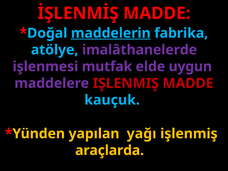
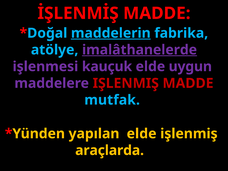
imalâthanelerde underline: none -> present
mutfak: mutfak -> kauçuk
kauçuk: kauçuk -> mutfak
yapılan yağı: yağı -> elde
